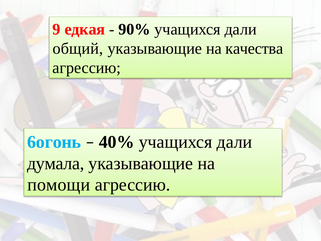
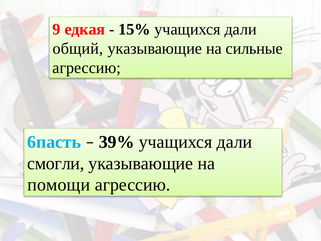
90%: 90% -> 15%
качества: качества -> сильные
6огонь: 6огонь -> 6пасть
40%: 40% -> 39%
думала: думала -> смогли
